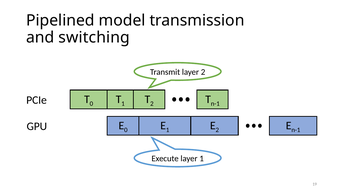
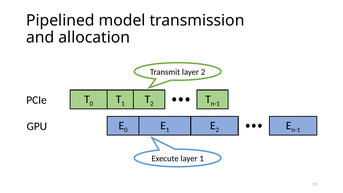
switching: switching -> allocation
